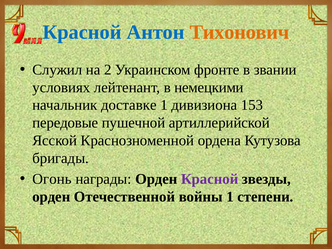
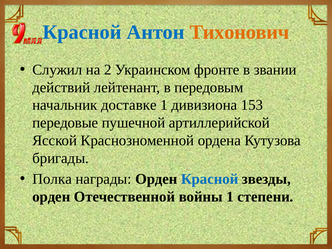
условиях: условиях -> действий
немецкими: немецкими -> передовым
Огонь: Огонь -> Полка
Красной at (210, 179) colour: purple -> blue
